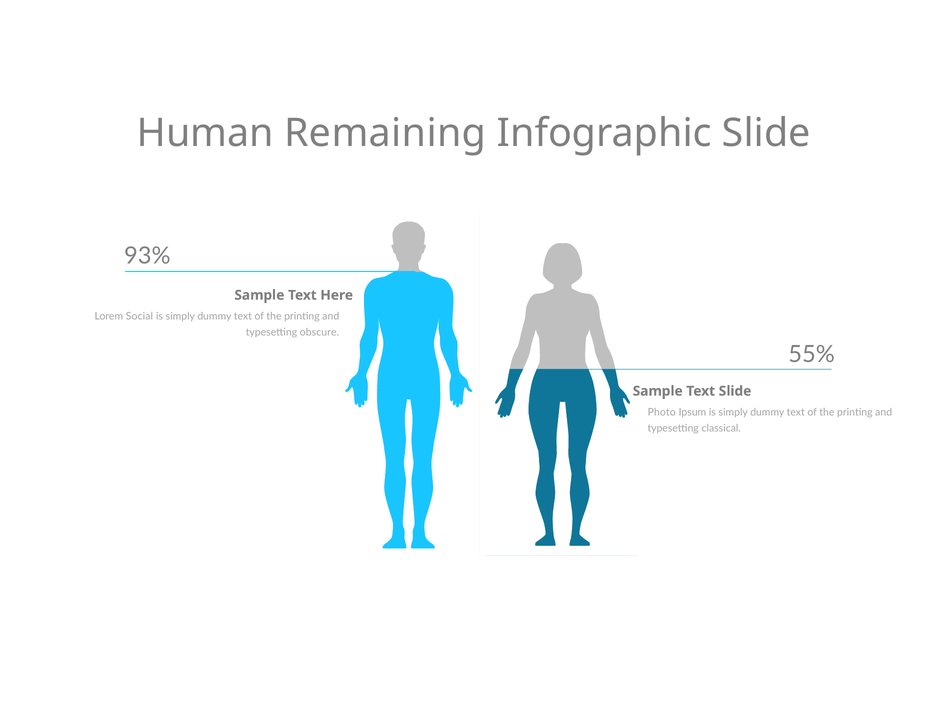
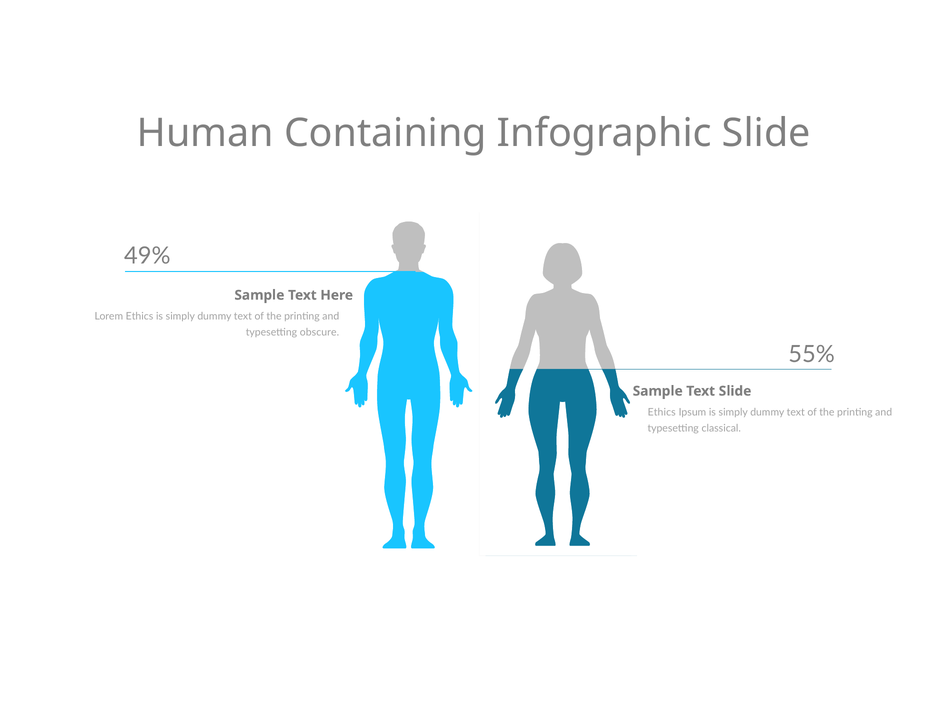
Remaining: Remaining -> Containing
93%: 93% -> 49%
Lorem Social: Social -> Ethics
Photo at (662, 412): Photo -> Ethics
